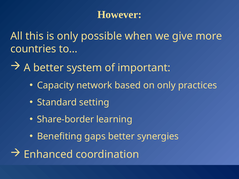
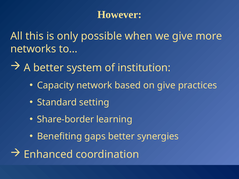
countries: countries -> networks
important: important -> institution
on only: only -> give
